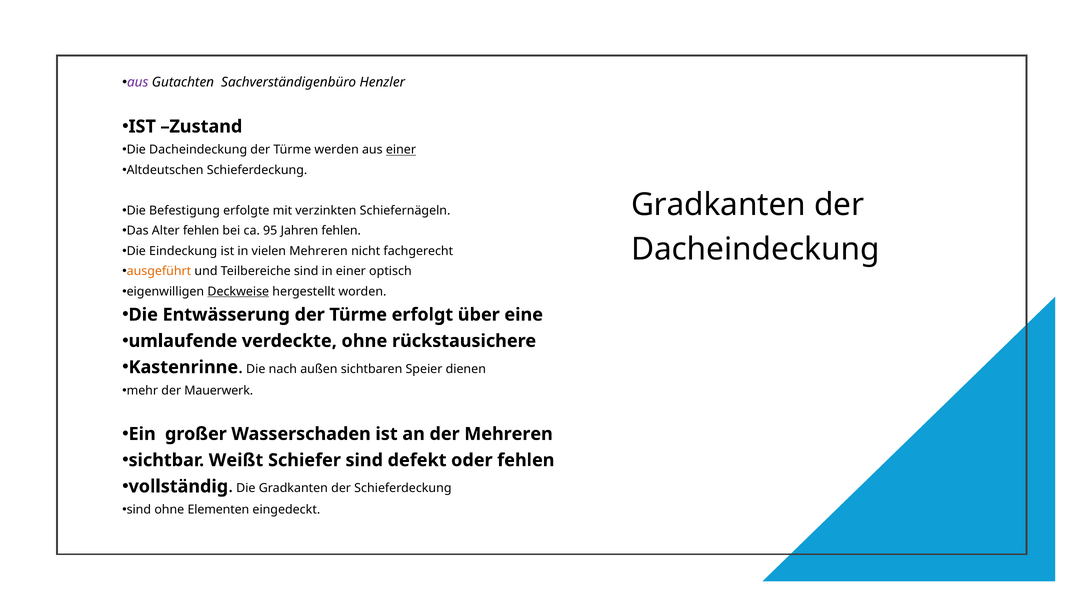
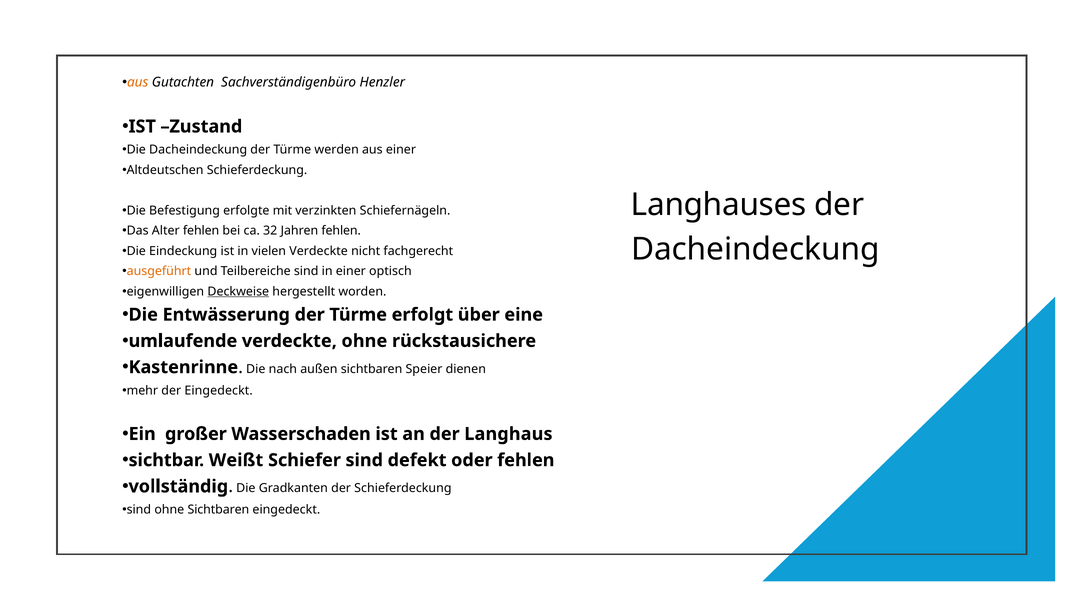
aus at (138, 82) colour: purple -> orange
einer at (401, 150) underline: present -> none
Gradkanten at (719, 205): Gradkanten -> Langhauses
95: 95 -> 32
vielen Mehreren: Mehreren -> Verdeckte
der Mauerwerk: Mauerwerk -> Eingedeckt
der Mehreren: Mehreren -> Langhaus
ohne Elementen: Elementen -> Sichtbaren
